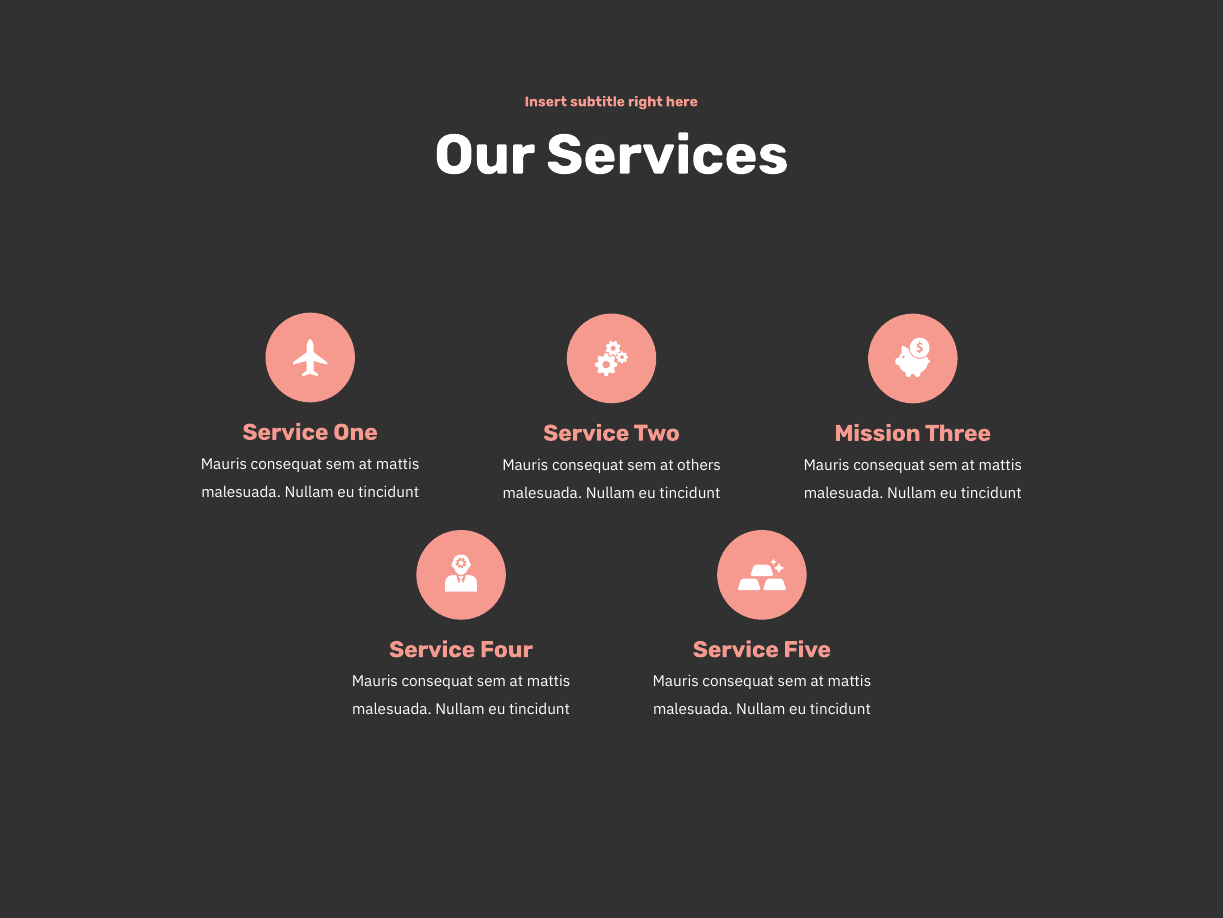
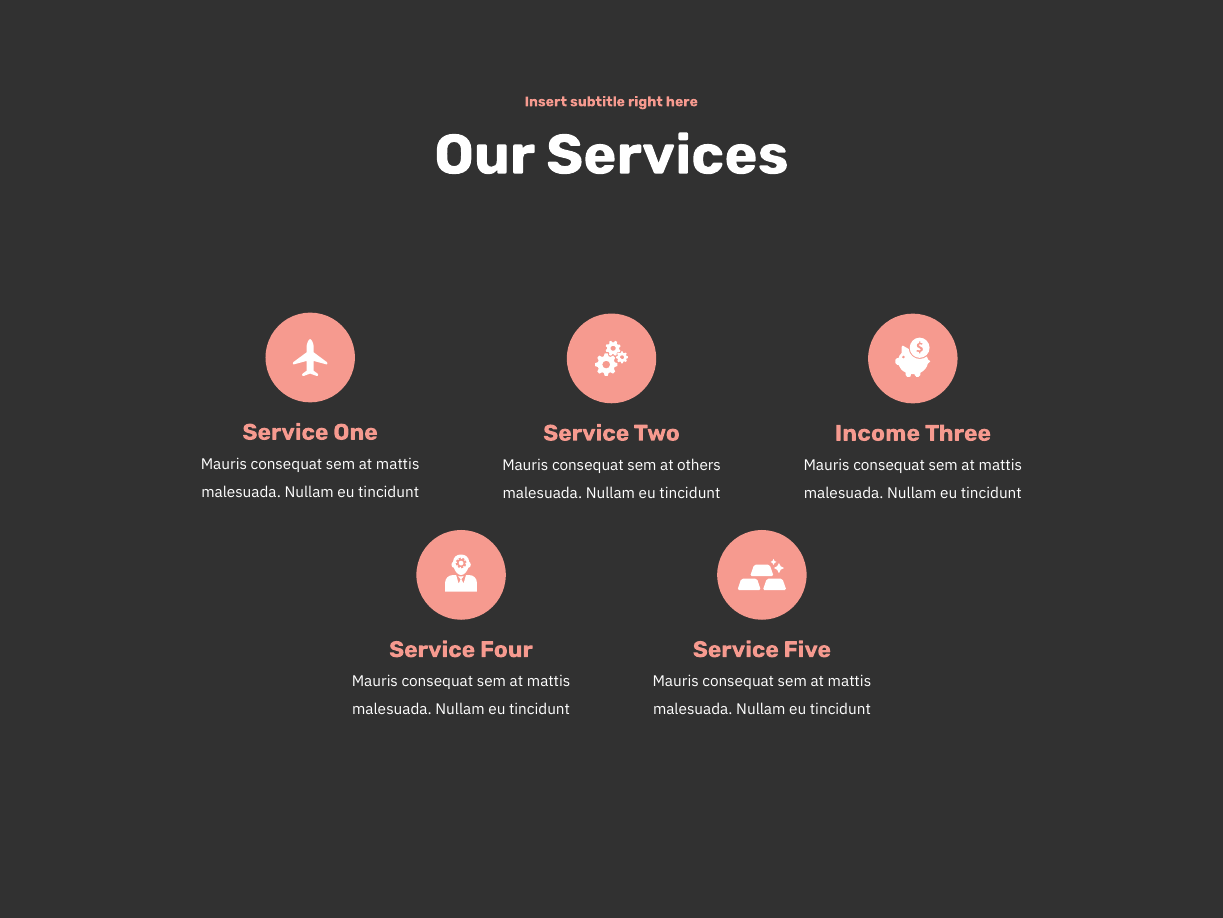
Mission: Mission -> Income
